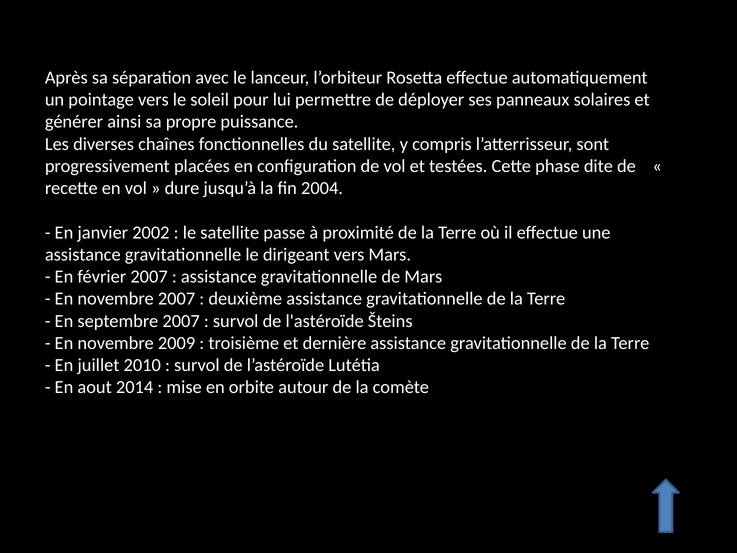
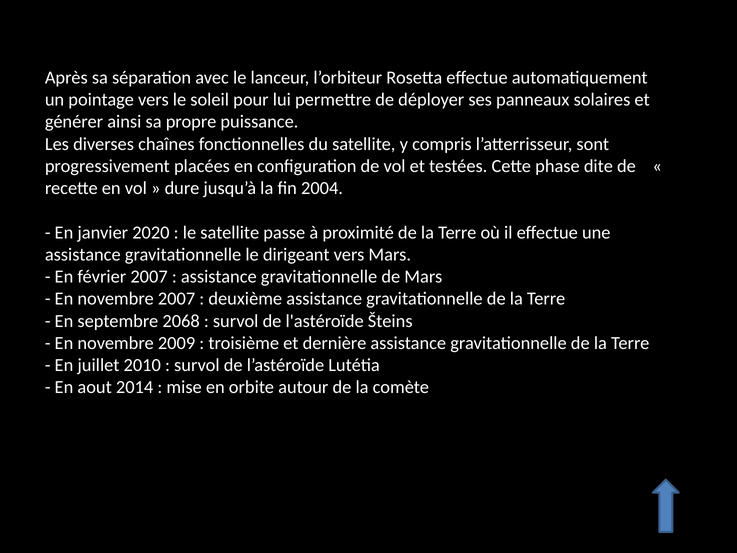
2002: 2002 -> 2020
septembre 2007: 2007 -> 2068
